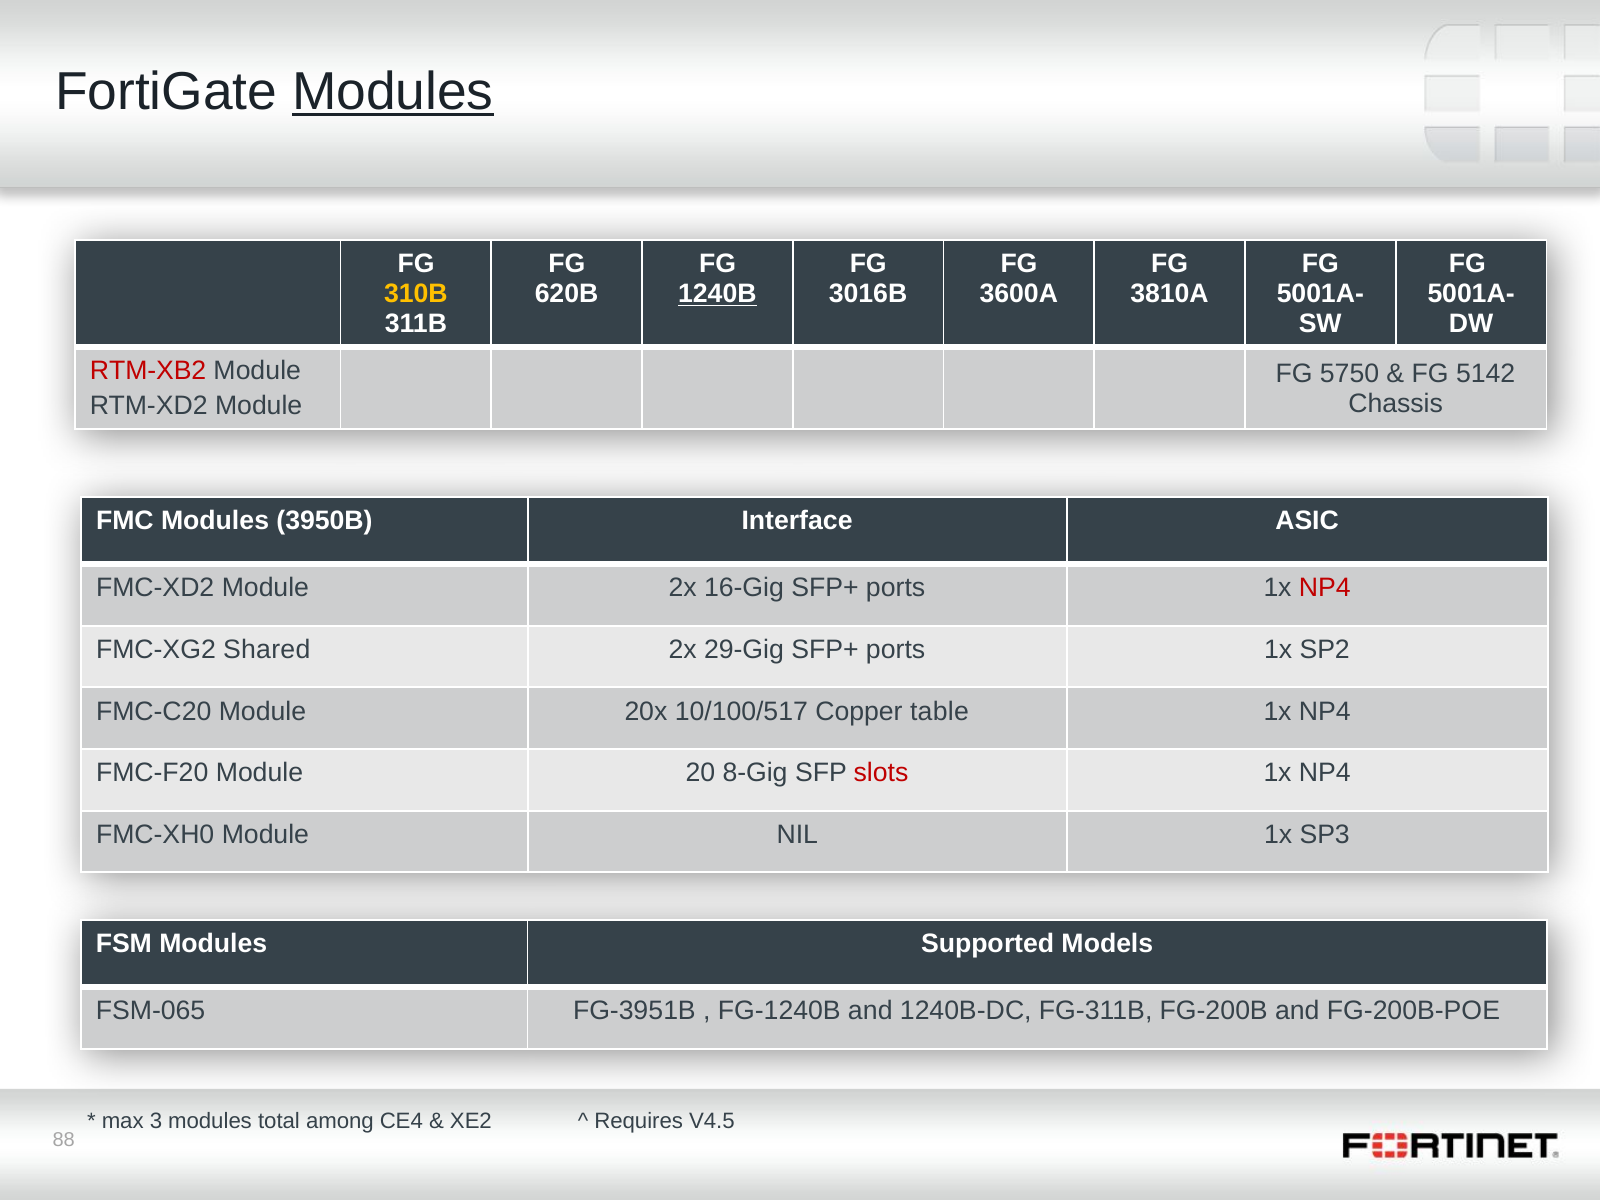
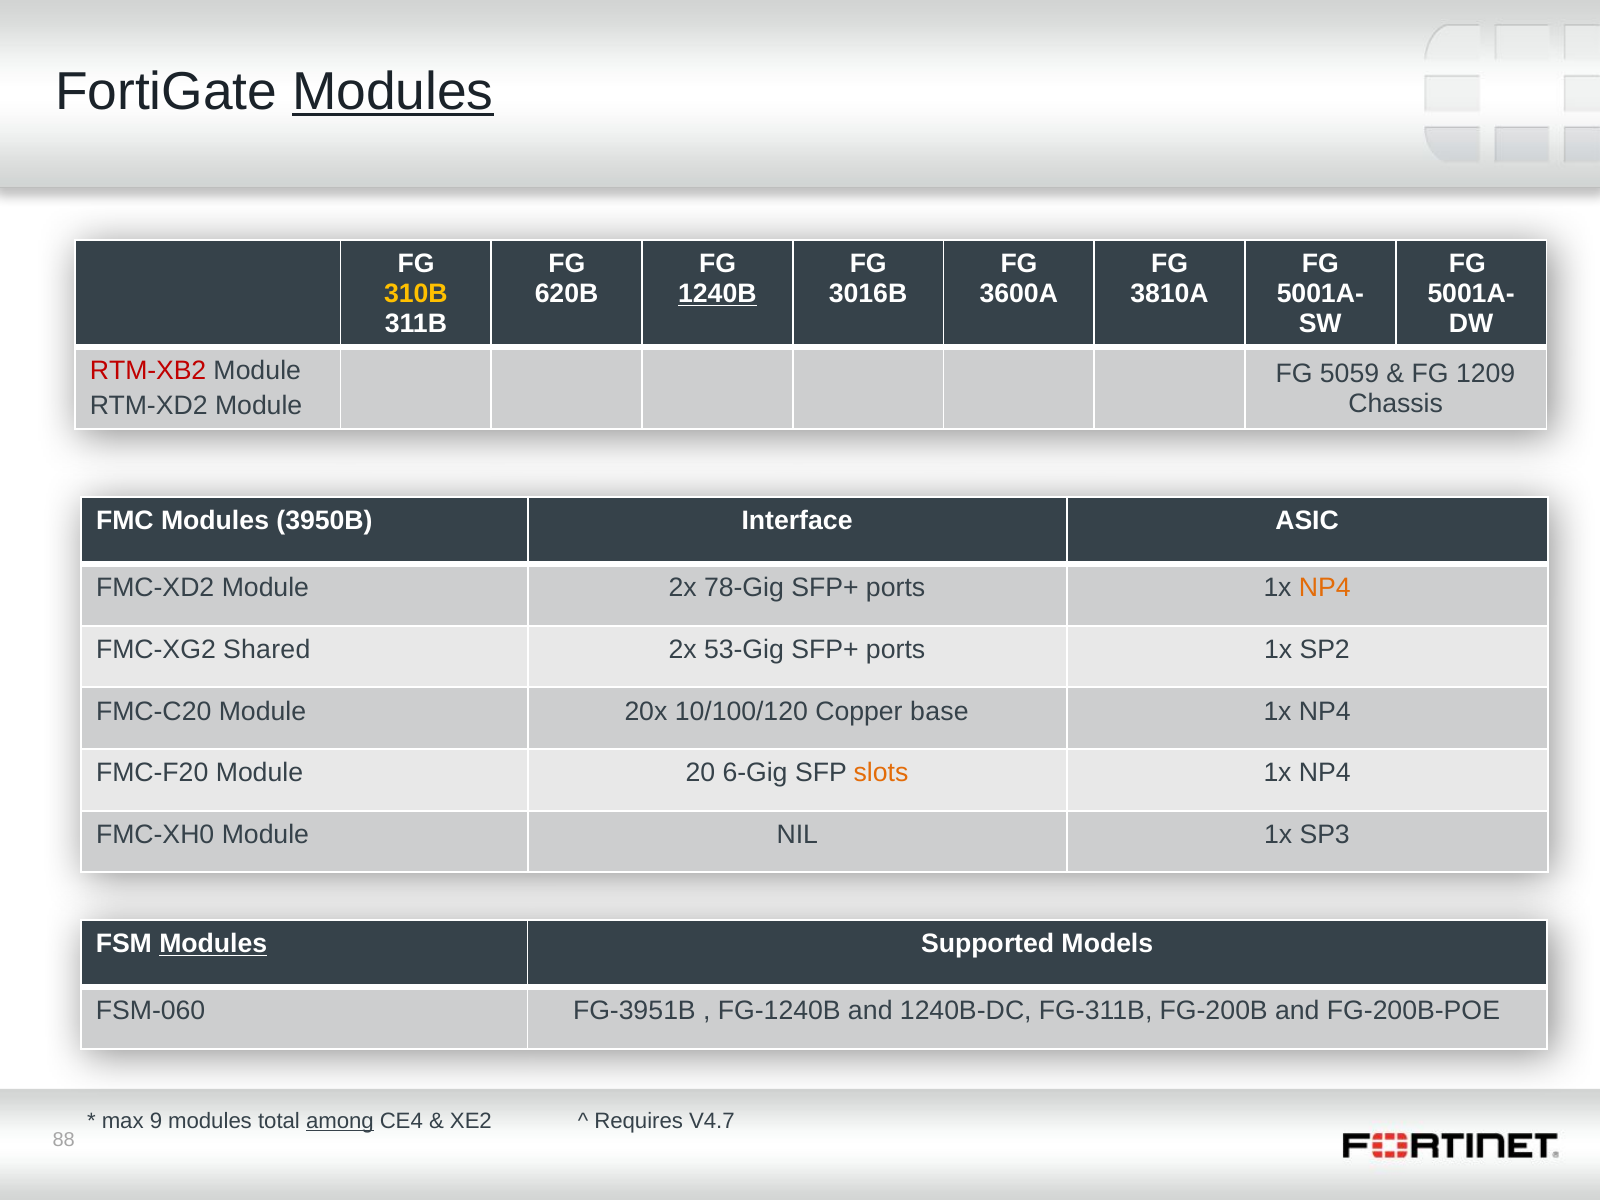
5750: 5750 -> 5059
5142: 5142 -> 1209
16-Gig: 16-Gig -> 78-Gig
NP4 at (1325, 588) colour: red -> orange
29-Gig: 29-Gig -> 53-Gig
10/100/517: 10/100/517 -> 10/100/120
table: table -> base
8-Gig: 8-Gig -> 6-Gig
slots colour: red -> orange
Modules at (213, 944) underline: none -> present
FSM-065: FSM-065 -> FSM-060
3: 3 -> 9
among underline: none -> present
V4.5: V4.5 -> V4.7
